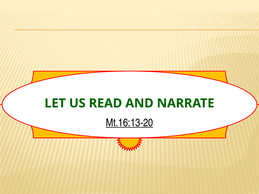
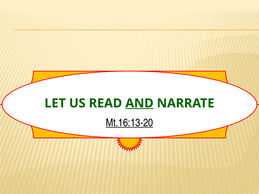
AND underline: none -> present
